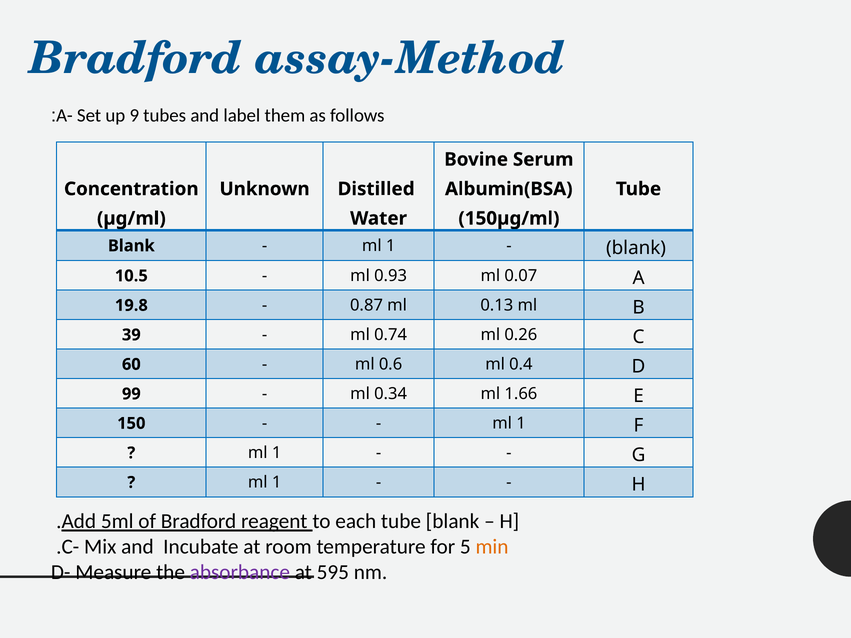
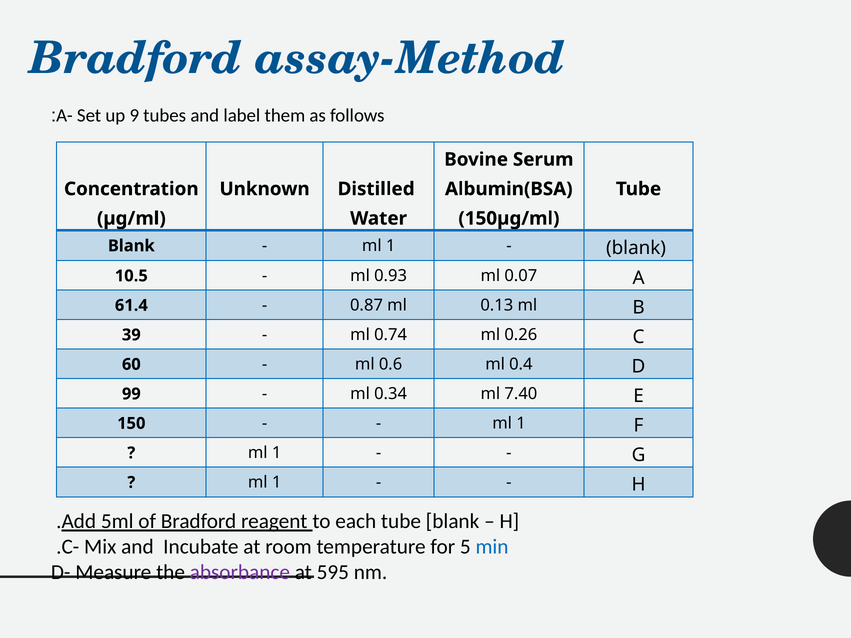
19.8: 19.8 -> 61.4
1.66: 1.66 -> 7.40
min colour: orange -> blue
